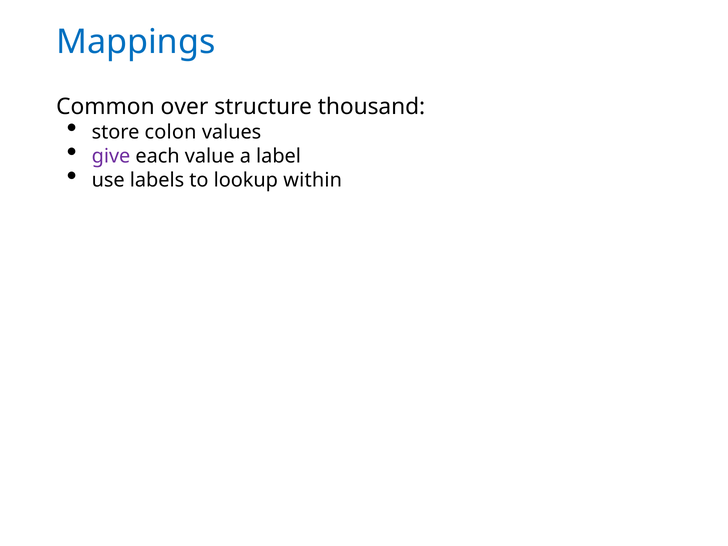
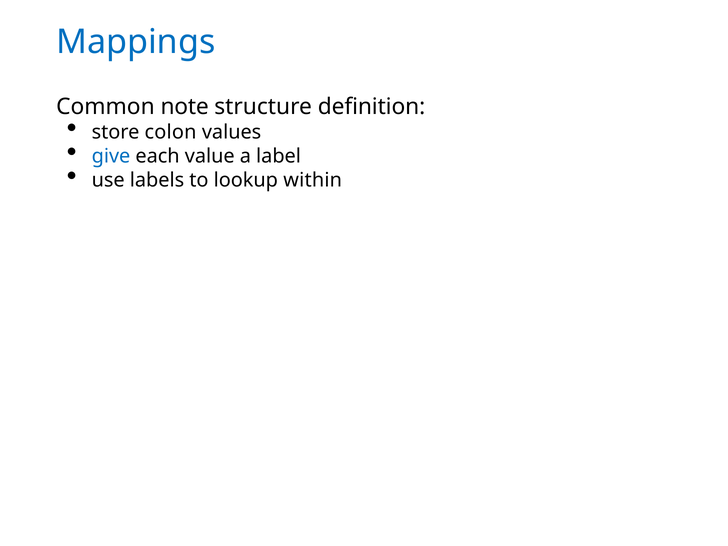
over: over -> note
thousand: thousand -> definition
give colour: purple -> blue
